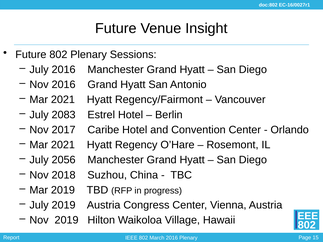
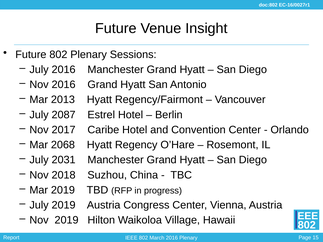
2021 at (63, 100): 2021 -> 2013
2083: 2083 -> 2087
2021 at (63, 145): 2021 -> 2068
2056: 2056 -> 2031
